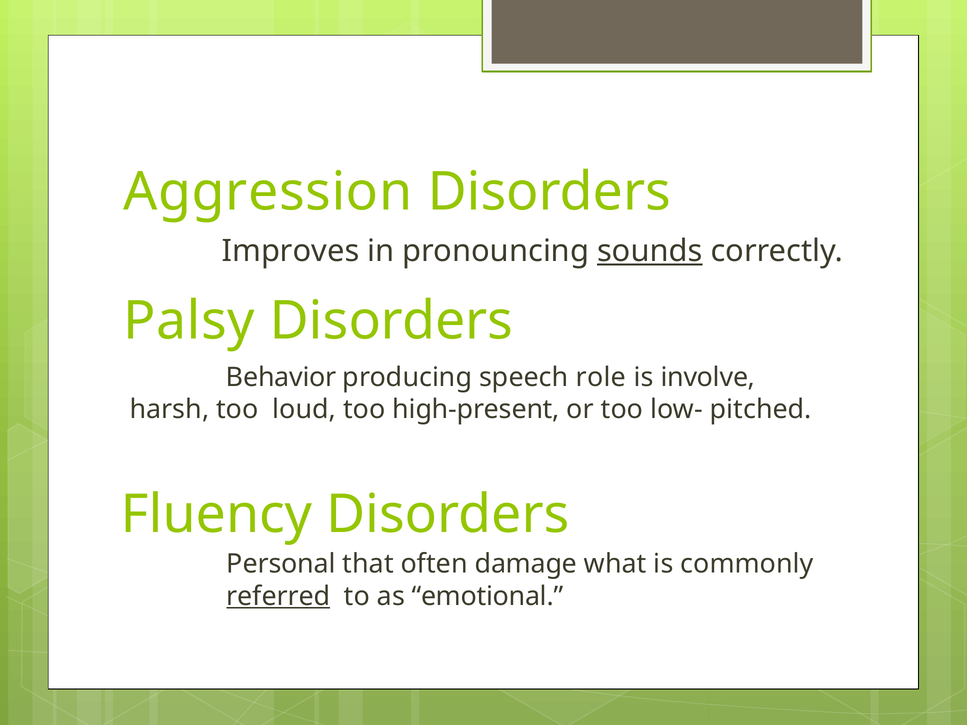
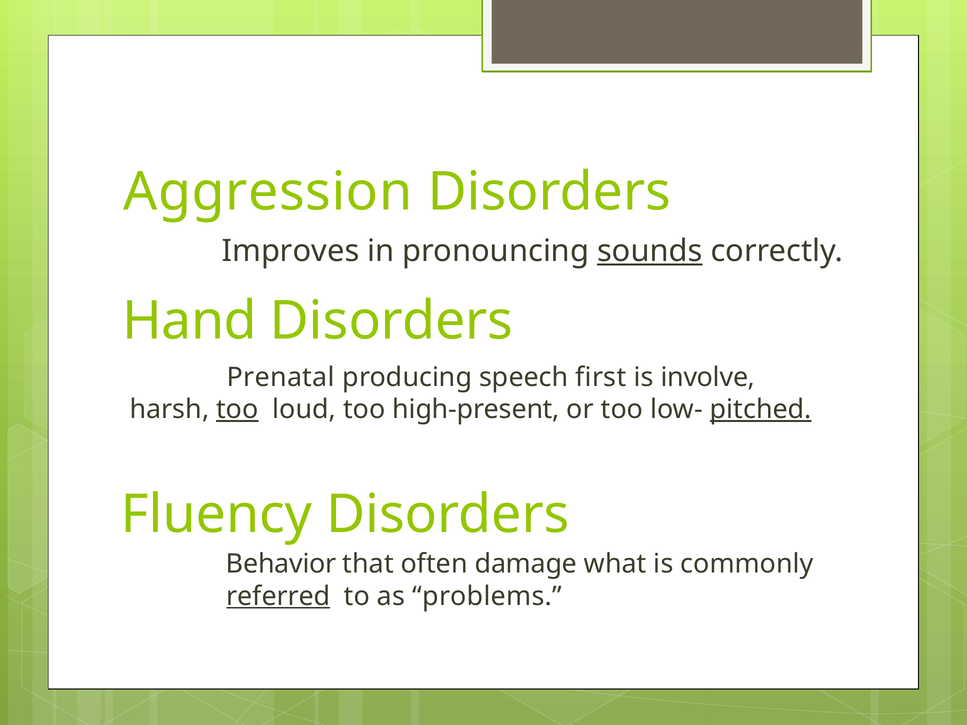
Palsy: Palsy -> Hand
Behavior: Behavior -> Prenatal
role: role -> first
too at (237, 410) underline: none -> present
pitched underline: none -> present
Personal: Personal -> Behavior
emotional: emotional -> problems
